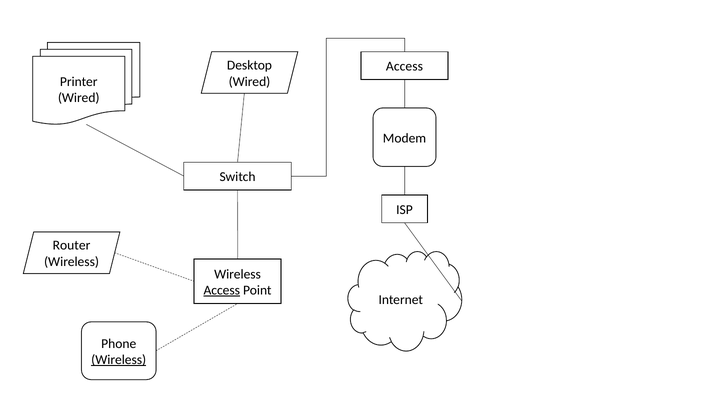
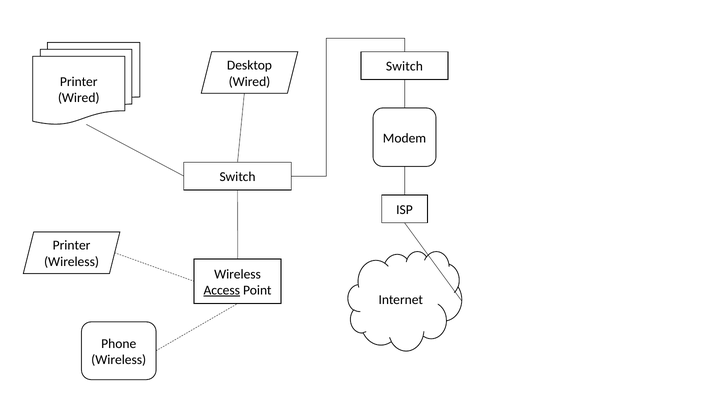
Access at (404, 67): Access -> Switch
Router at (72, 246): Router -> Printer
Wireless at (119, 360) underline: present -> none
